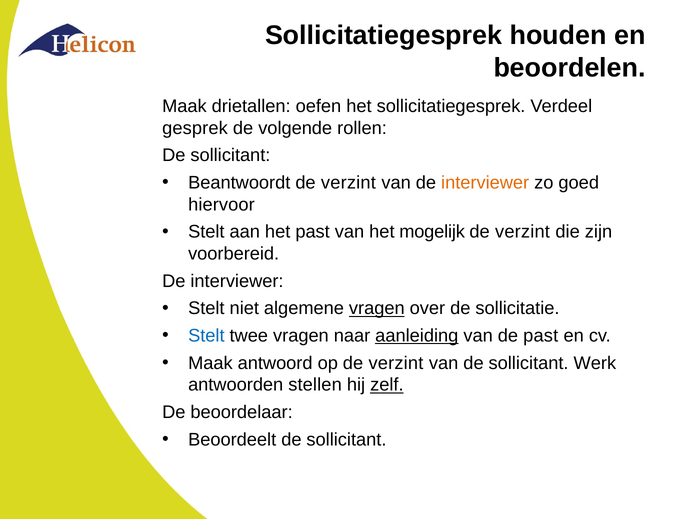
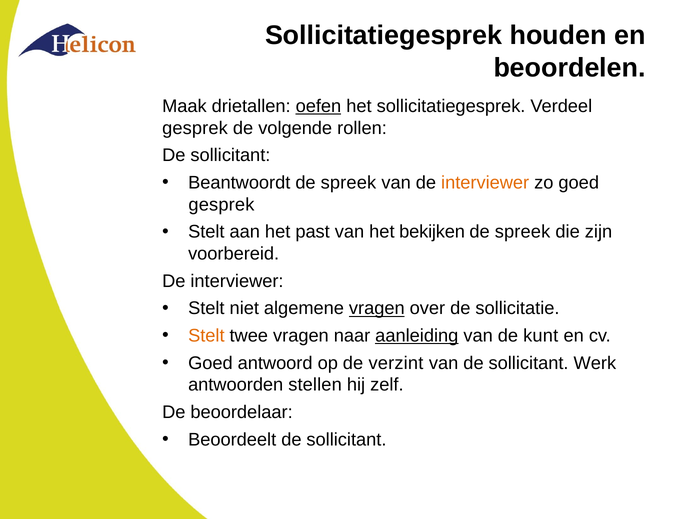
oefen underline: none -> present
Beantwoordt de verzint: verzint -> spreek
hiervoor at (221, 205): hiervoor -> gesprek
mogelijk: mogelijk -> bekijken
verzint at (522, 232): verzint -> spreek
Stelt at (206, 336) colour: blue -> orange
de past: past -> kunt
Maak at (210, 363): Maak -> Goed
zelf underline: present -> none
